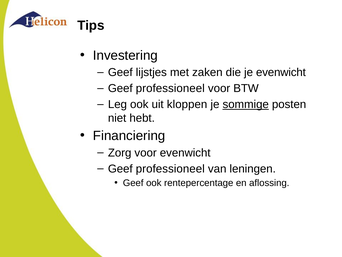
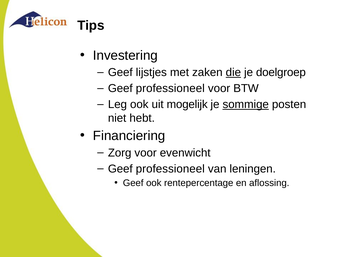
die underline: none -> present
je evenwicht: evenwicht -> doelgroep
kloppen: kloppen -> mogelijk
